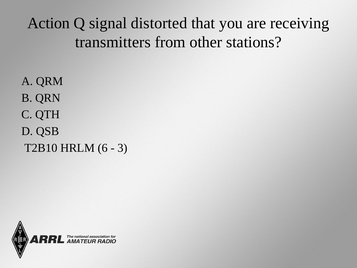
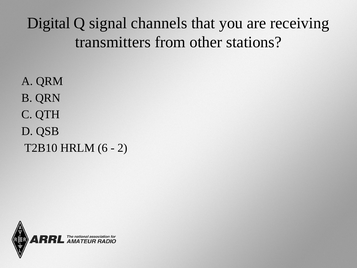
Action: Action -> Digital
distorted: distorted -> channels
3: 3 -> 2
